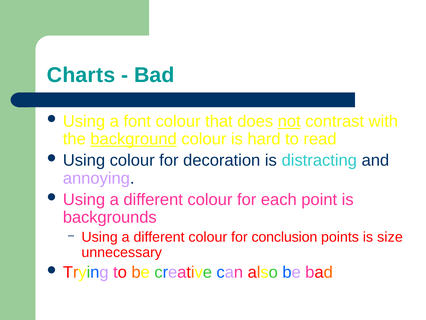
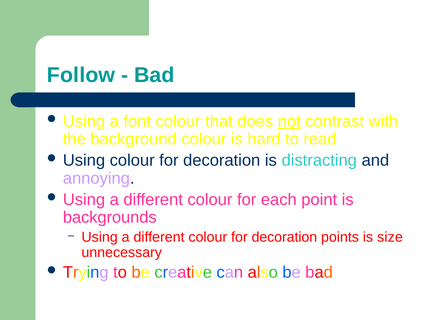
Charts: Charts -> Follow
background underline: present -> none
different colour for conclusion: conclusion -> decoration
